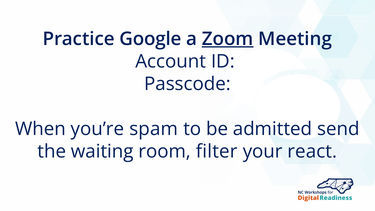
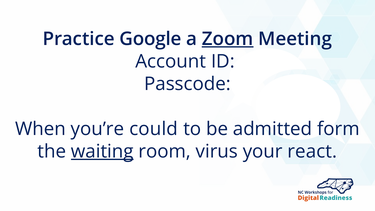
spam: spam -> could
send: send -> form
waiting underline: none -> present
filter: filter -> virus
